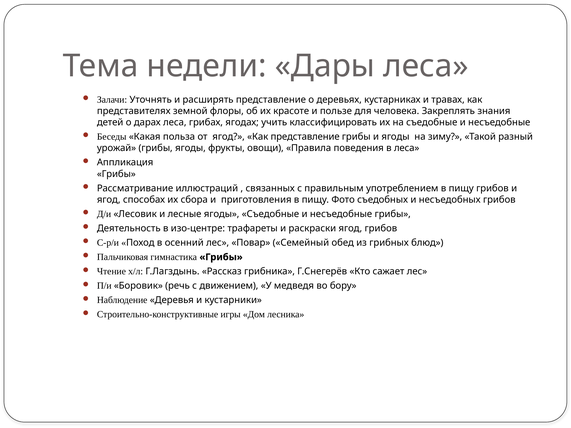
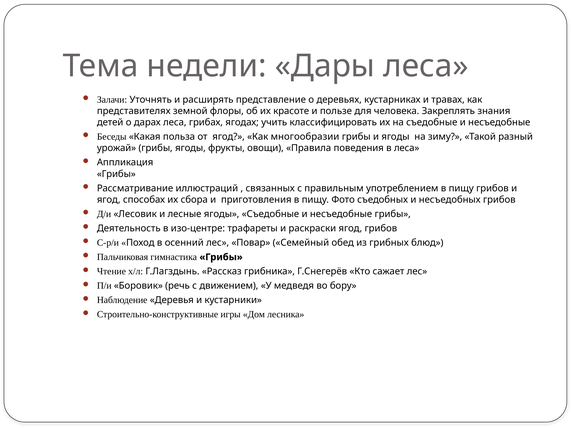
Как представление: представление -> многообразии
